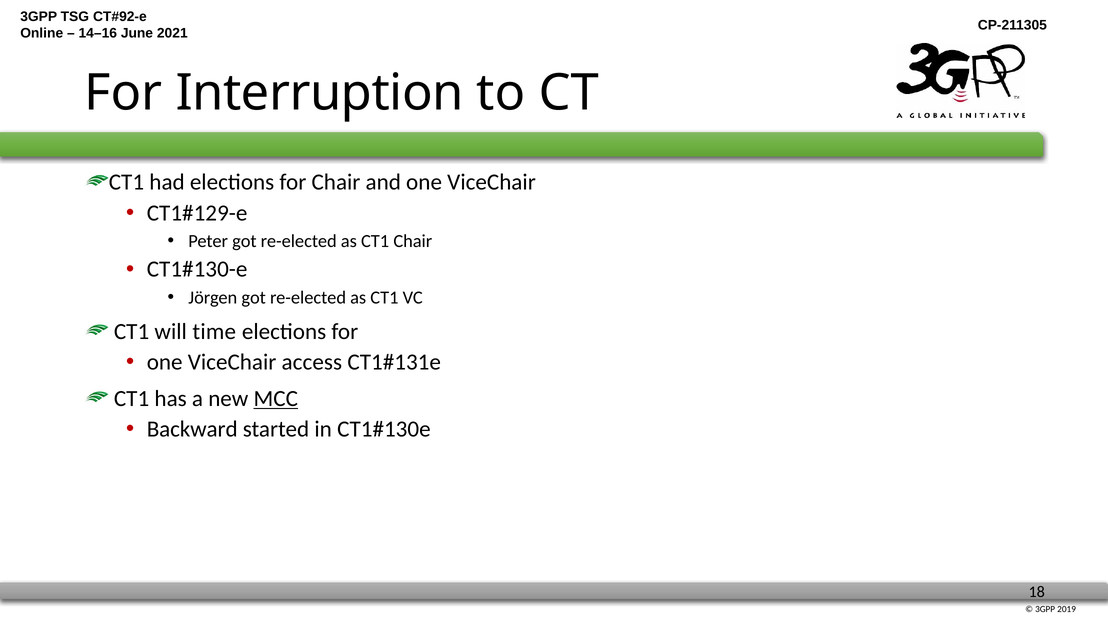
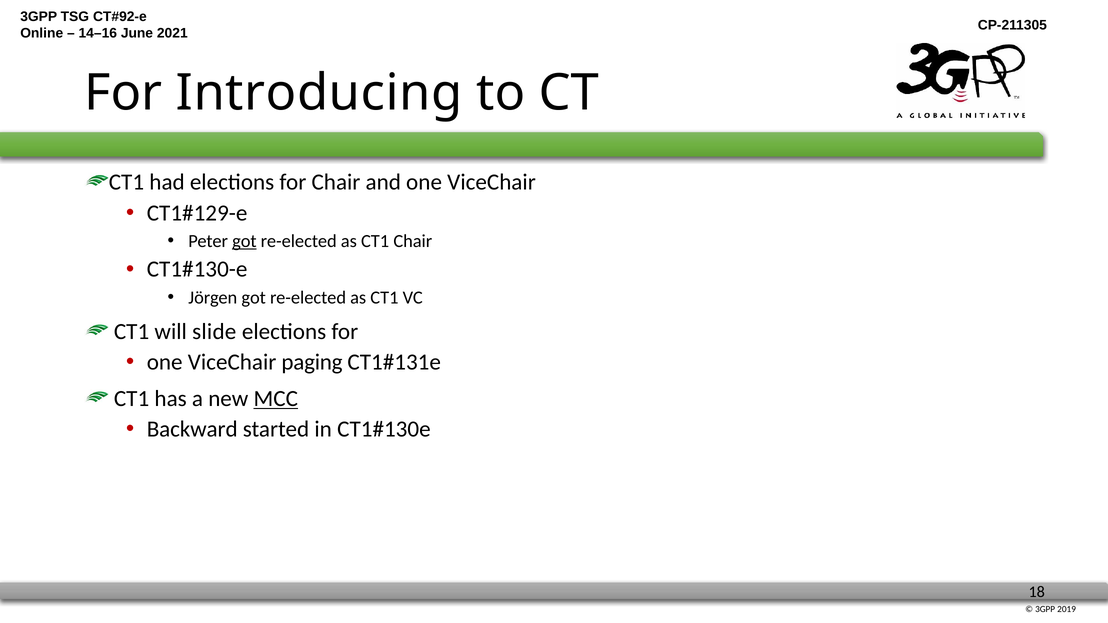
Interruption: Interruption -> Introducing
got at (244, 241) underline: none -> present
time: time -> slide
access: access -> paging
